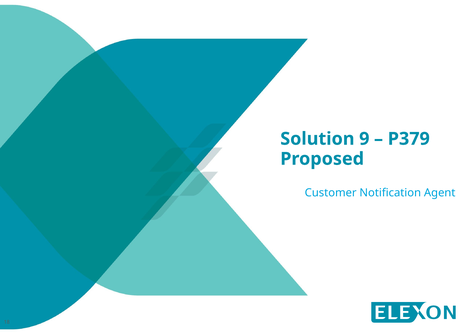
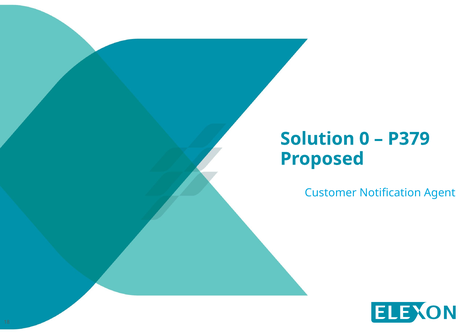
9: 9 -> 0
